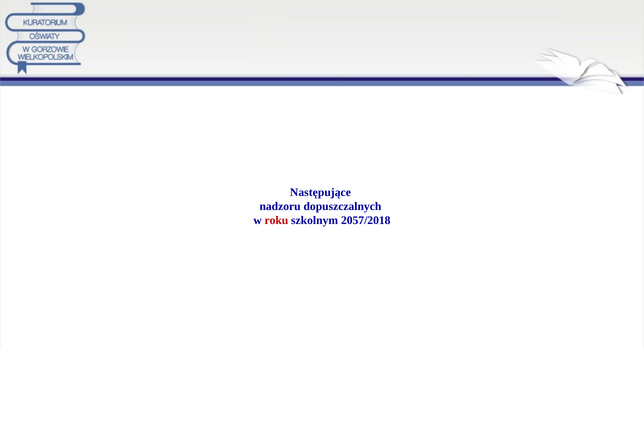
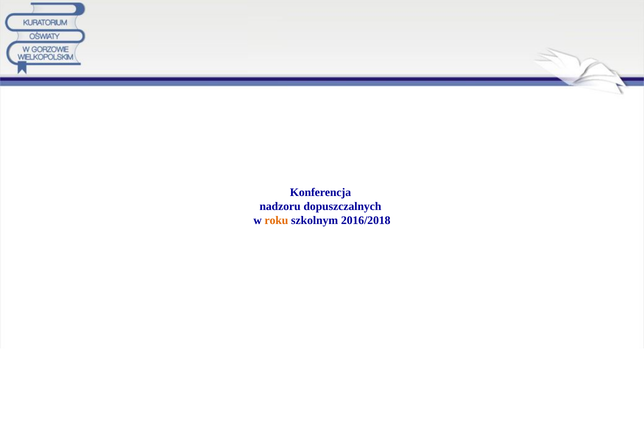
Następujące: Następujące -> Konferencja
roku colour: red -> orange
2057/2018: 2057/2018 -> 2016/2018
